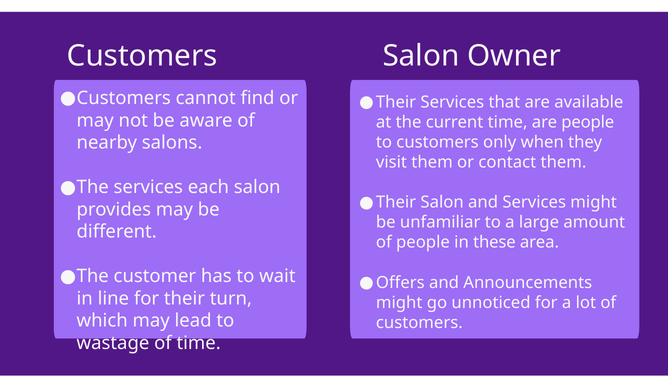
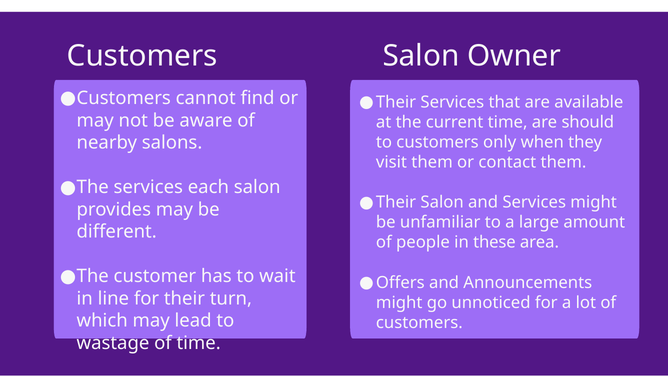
are people: people -> should
